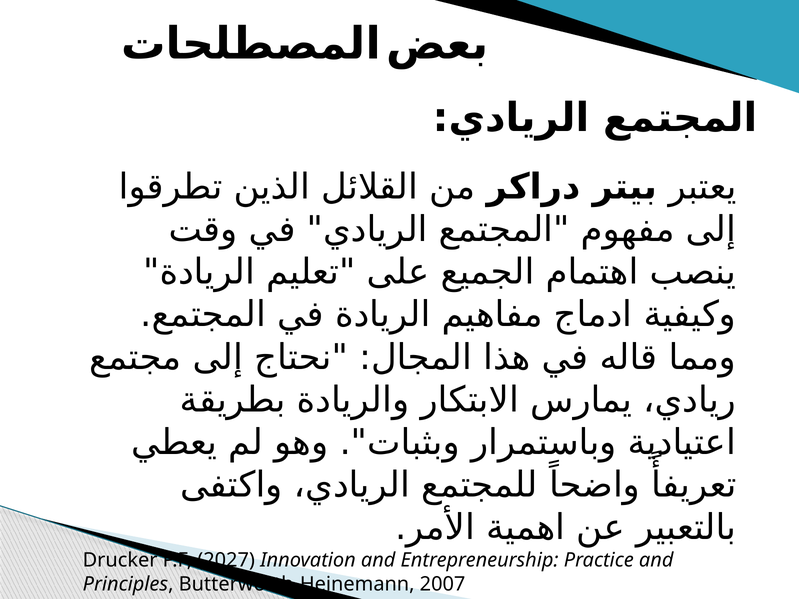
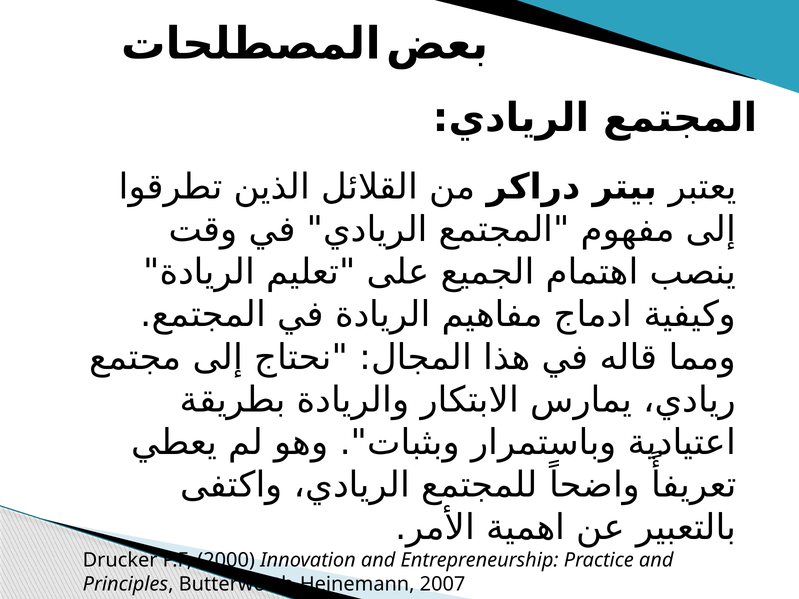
2027: 2027 -> 2000
